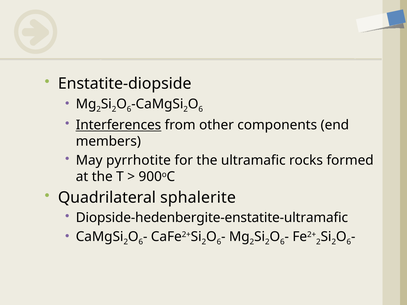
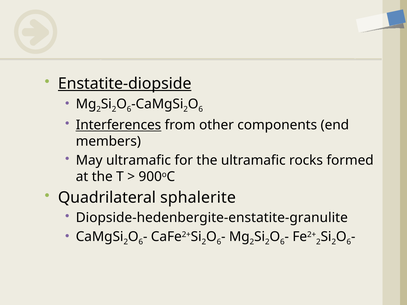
Enstatite-diopside underline: none -> present
May pyrrhotite: pyrrhotite -> ultramafic
Diopside-hedenbergite-enstatite-ultramafic: Diopside-hedenbergite-enstatite-ultramafic -> Diopside-hedenbergite-enstatite-granulite
